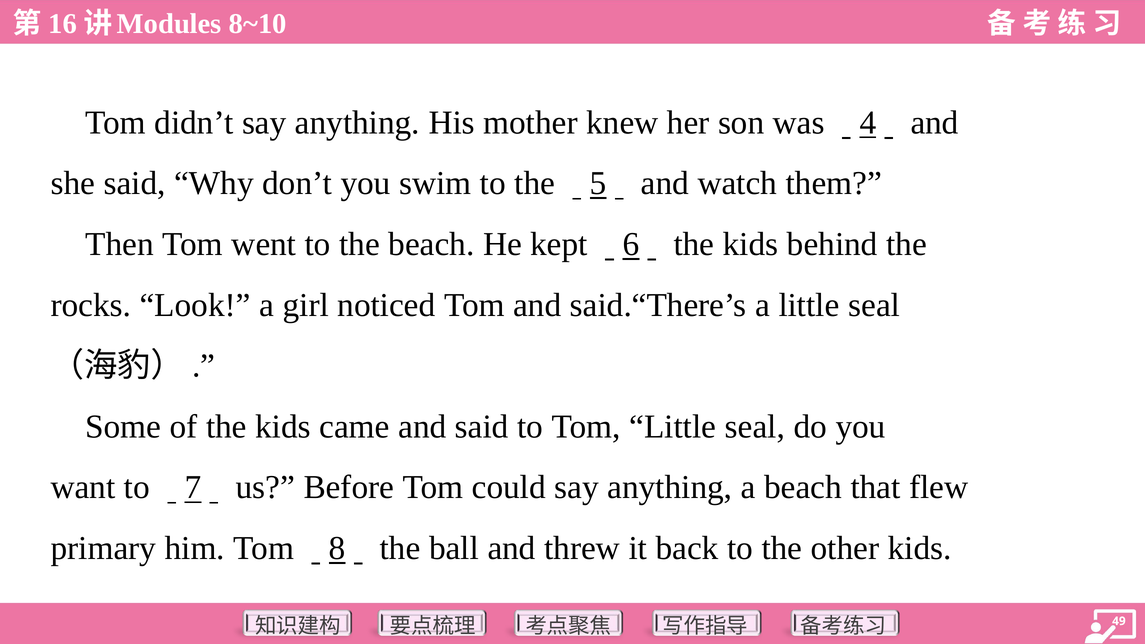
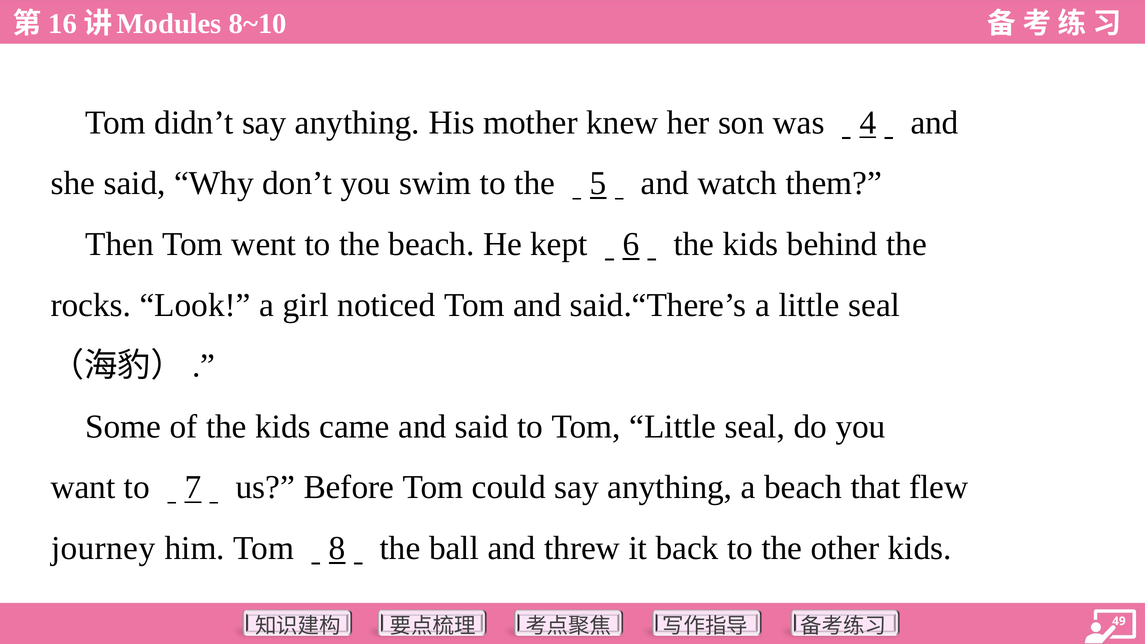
primary: primary -> journey
